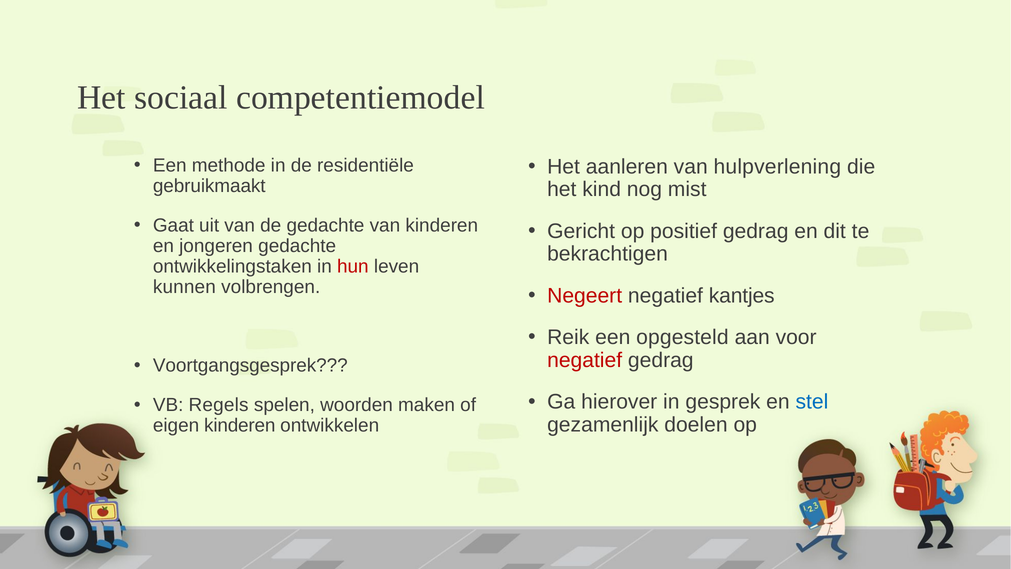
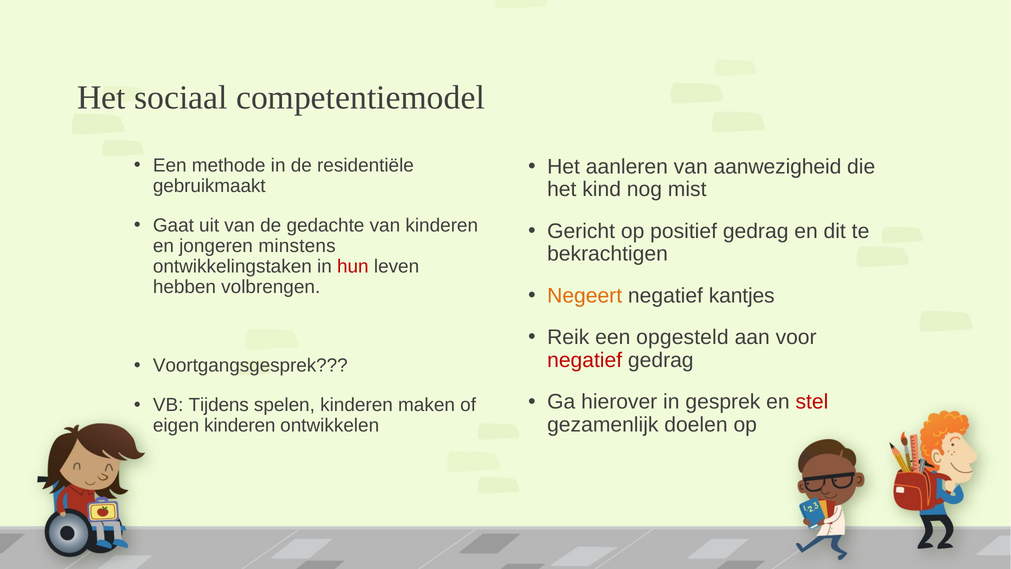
hulpverlening: hulpverlening -> aanwezigheid
jongeren gedachte: gedachte -> minstens
kunnen: kunnen -> hebben
Negeert colour: red -> orange
stel colour: blue -> red
Regels: Regels -> Tijdens
spelen woorden: woorden -> kinderen
